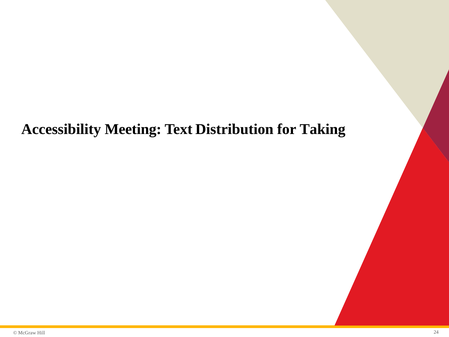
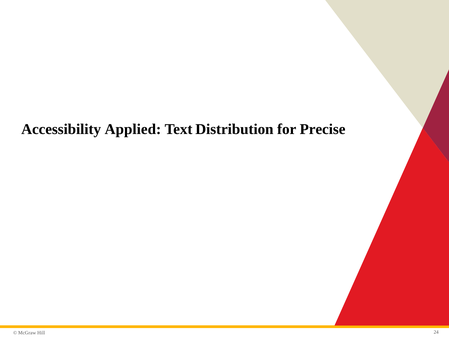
Meeting: Meeting -> Applied
Taking: Taking -> Precise
